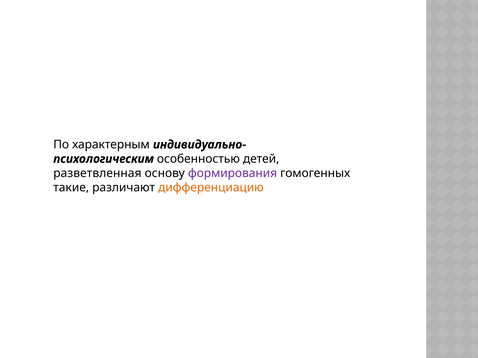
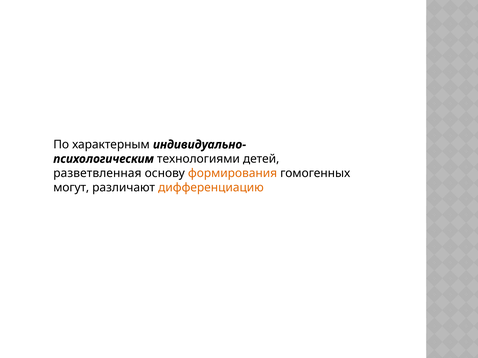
особенностью: особенностью -> технологиями
формирования colour: purple -> orange
такие: такие -> могут
